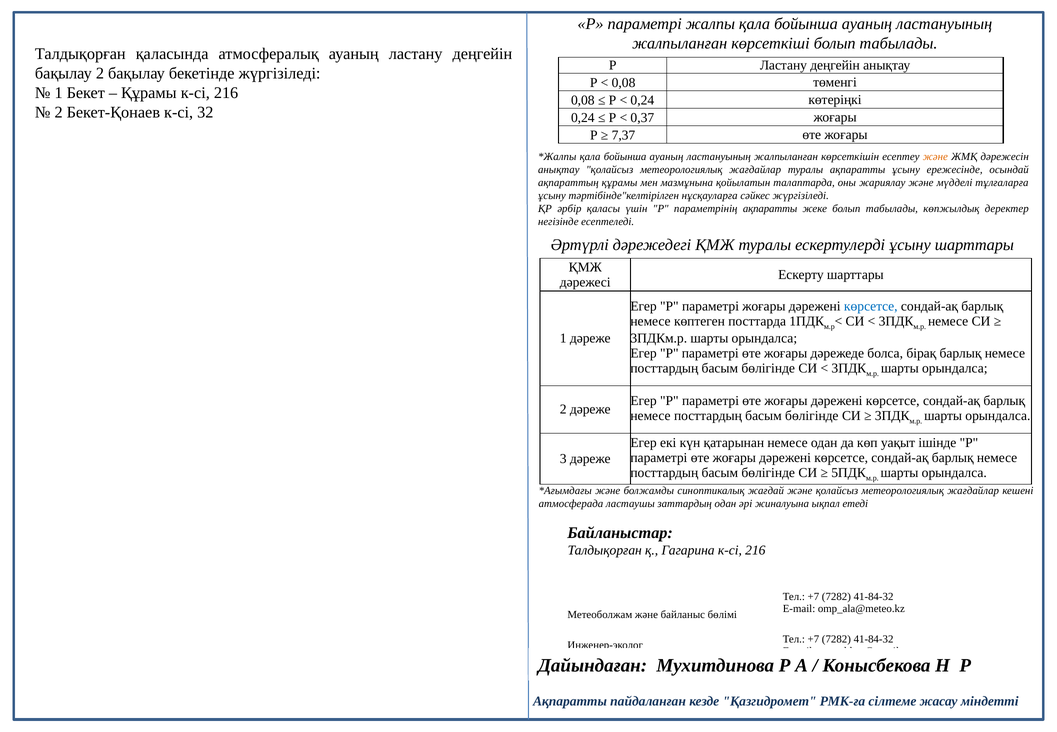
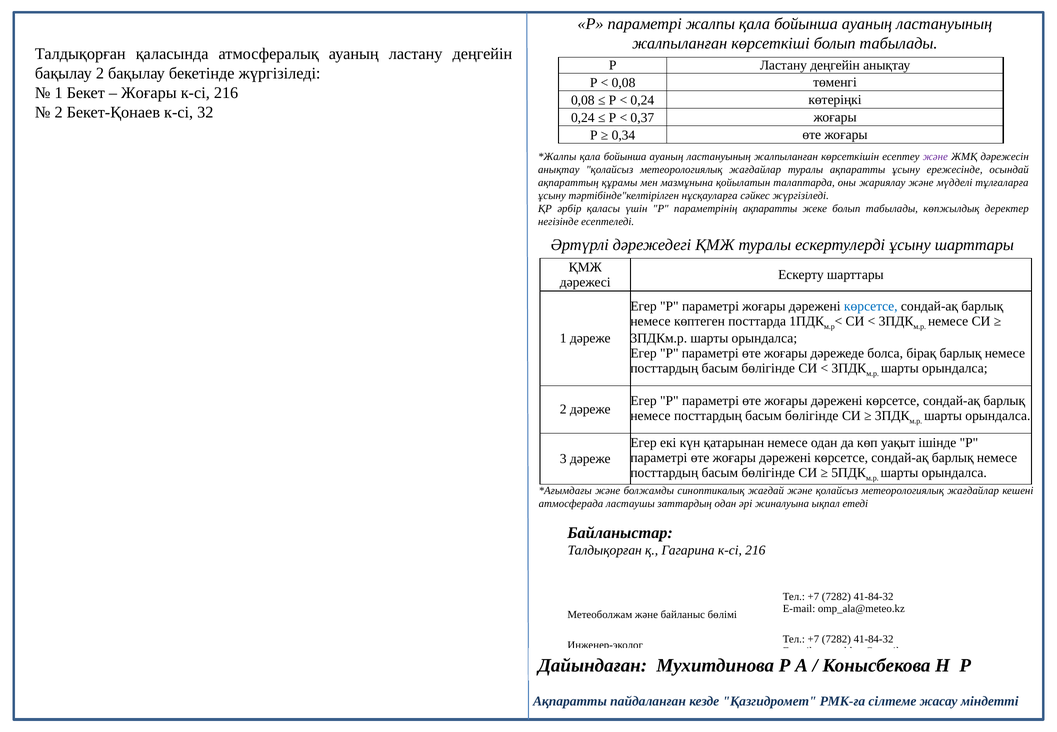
Құрамы at (149, 93): Құрамы -> Жоғары
7,37: 7,37 -> 0,34
және at (935, 157) colour: orange -> purple
